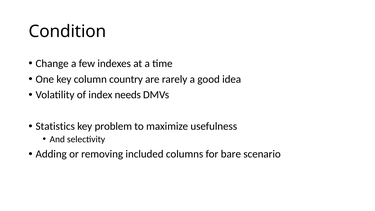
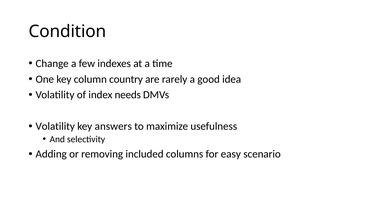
Statistics at (55, 126): Statistics -> Volatility
problem: problem -> answers
bare: bare -> easy
